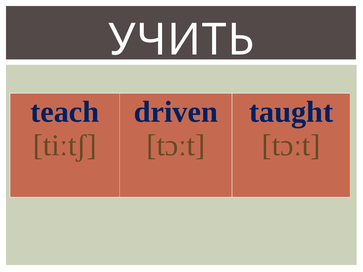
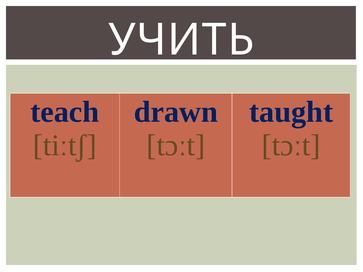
driven: driven -> drawn
